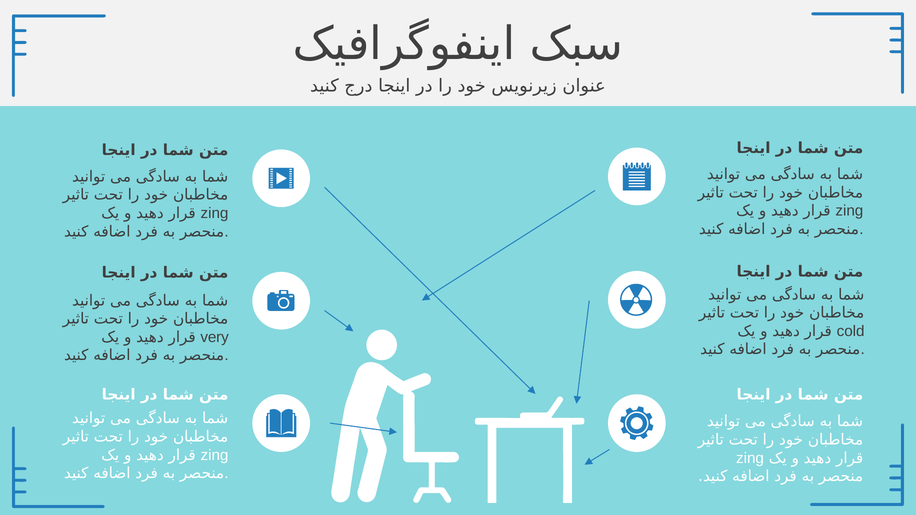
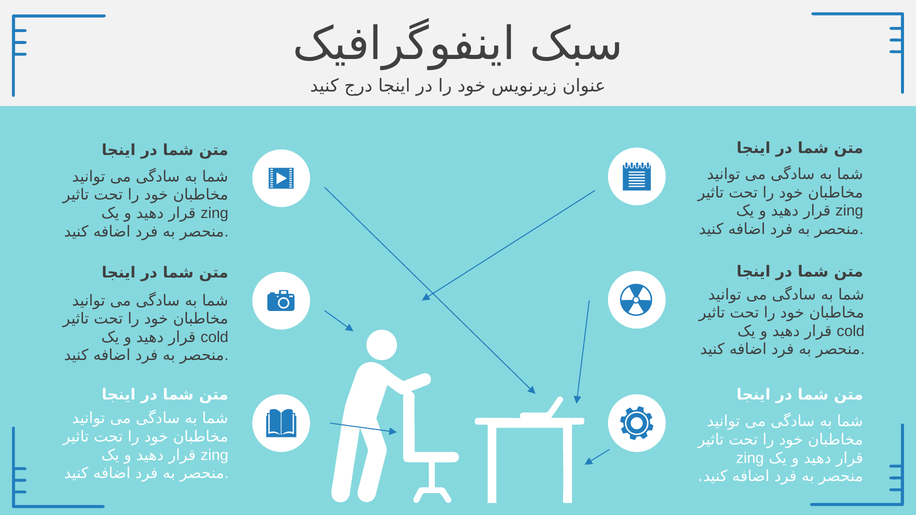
very at (215, 337): very -> cold
